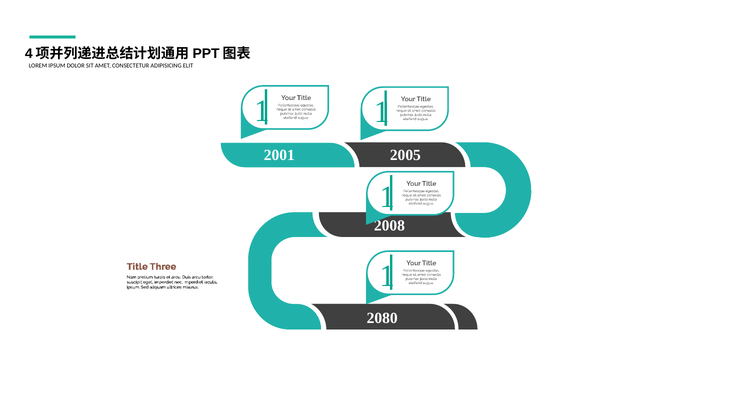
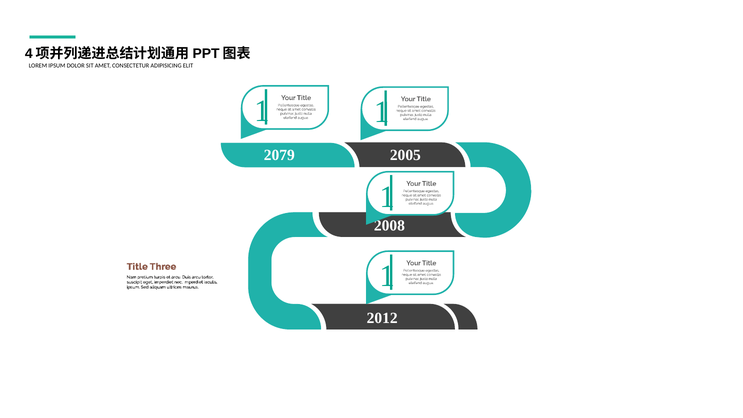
2001: 2001 -> 2079
2080: 2080 -> 2012
